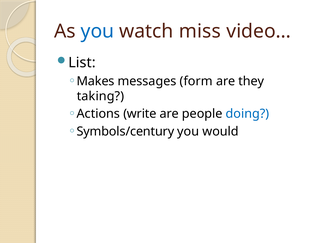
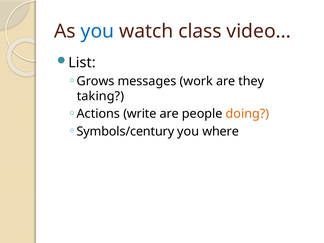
miss: miss -> class
Makes: Makes -> Grows
form: form -> work
doing colour: blue -> orange
would: would -> where
